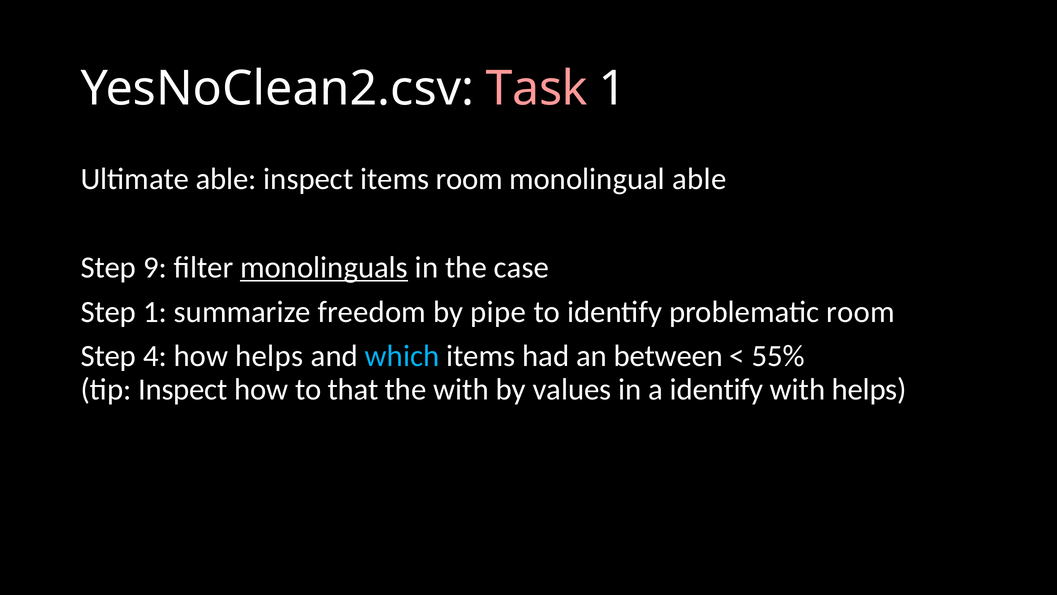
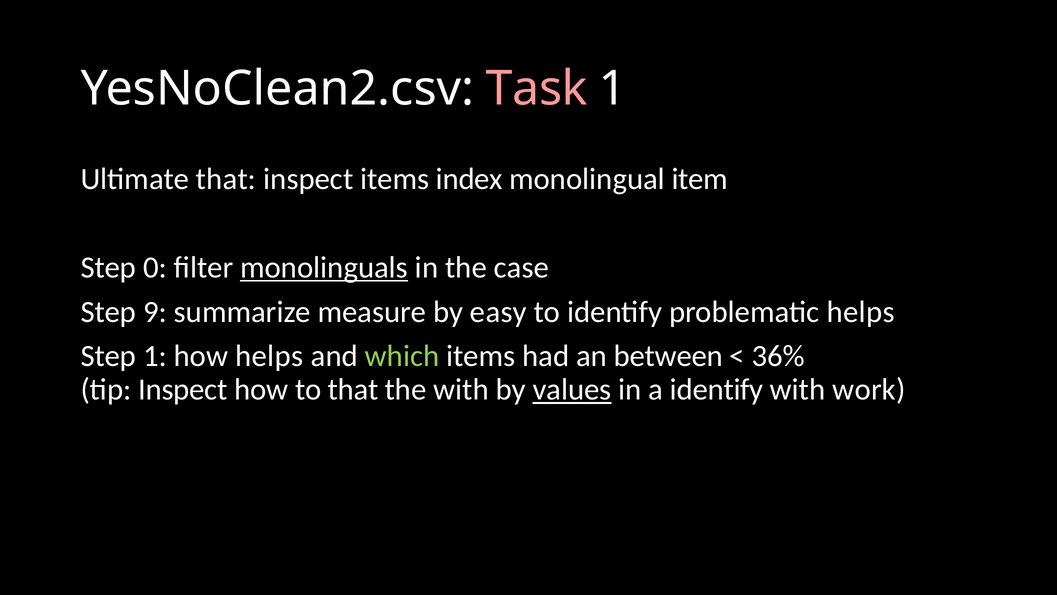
Ultimate able: able -> that
items room: room -> index
monolingual able: able -> item
9: 9 -> 0
Step 1: 1 -> 9
freedom: freedom -> measure
pipe: pipe -> easy
problematic room: room -> helps
Step 4: 4 -> 1
which colour: light blue -> light green
55%: 55% -> 36%
values underline: none -> present
with helps: helps -> work
